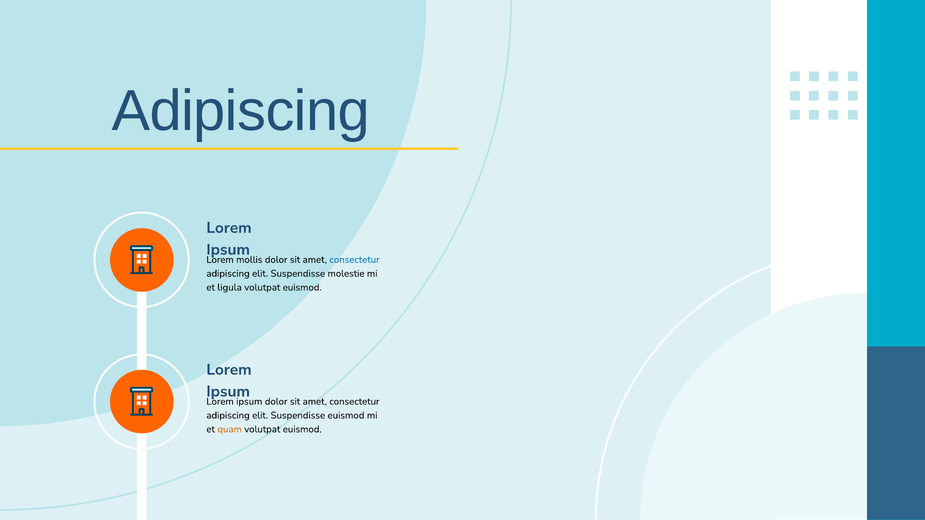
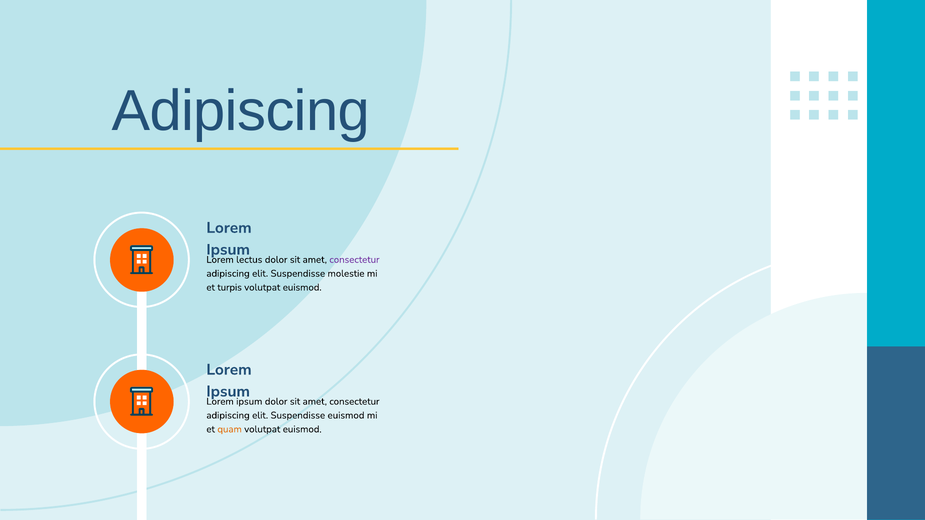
mollis: mollis -> lectus
consectetur at (354, 260) colour: blue -> purple
ligula: ligula -> turpis
